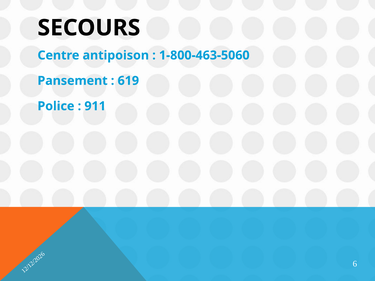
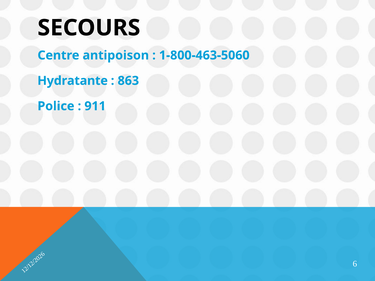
Pansement: Pansement -> Hydratante
619: 619 -> 863
